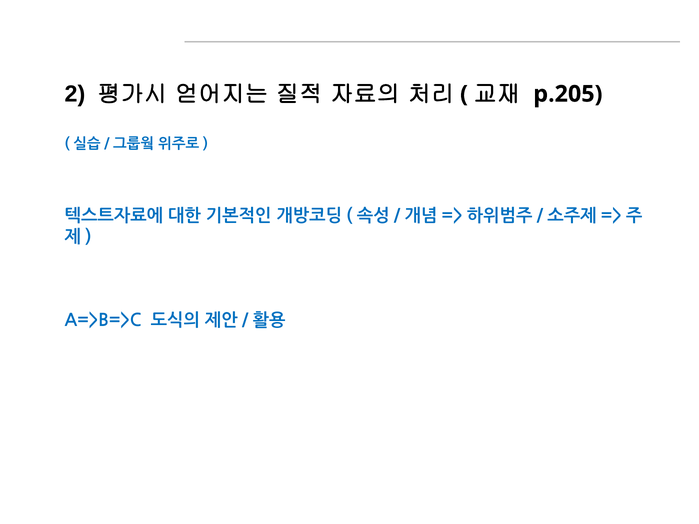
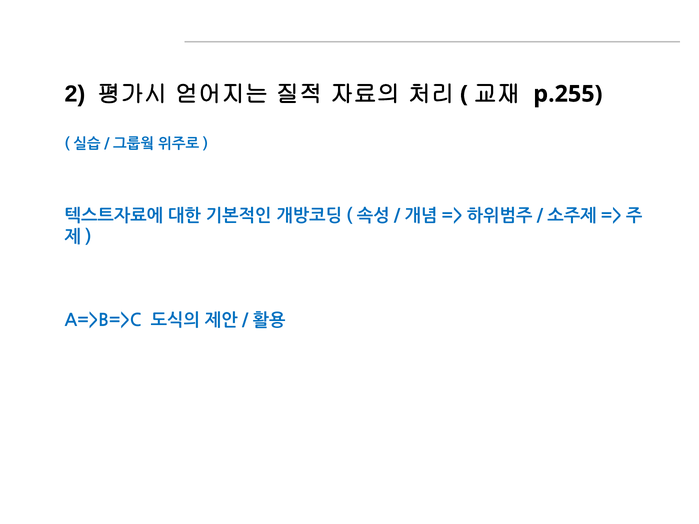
p.205: p.205 -> p.255
